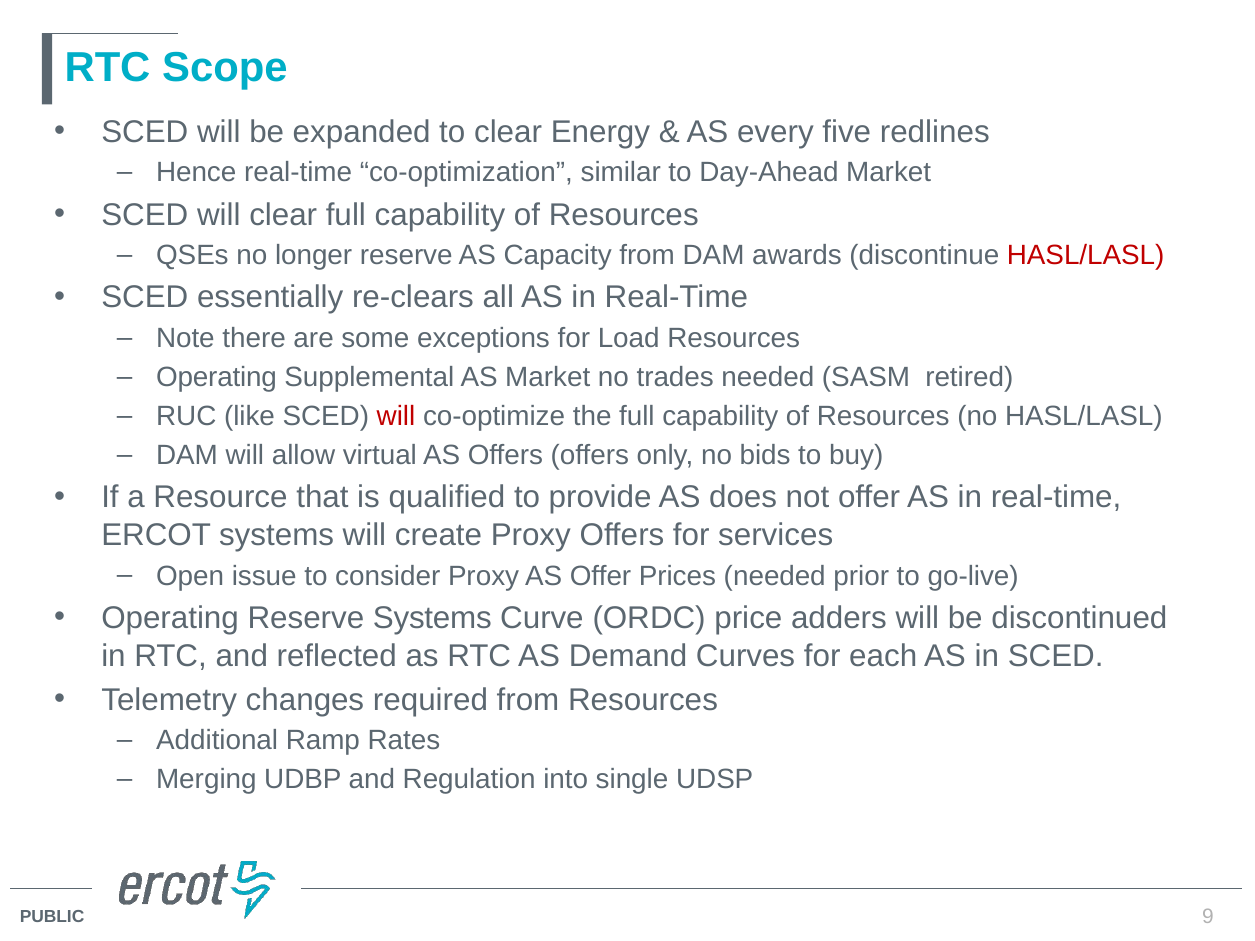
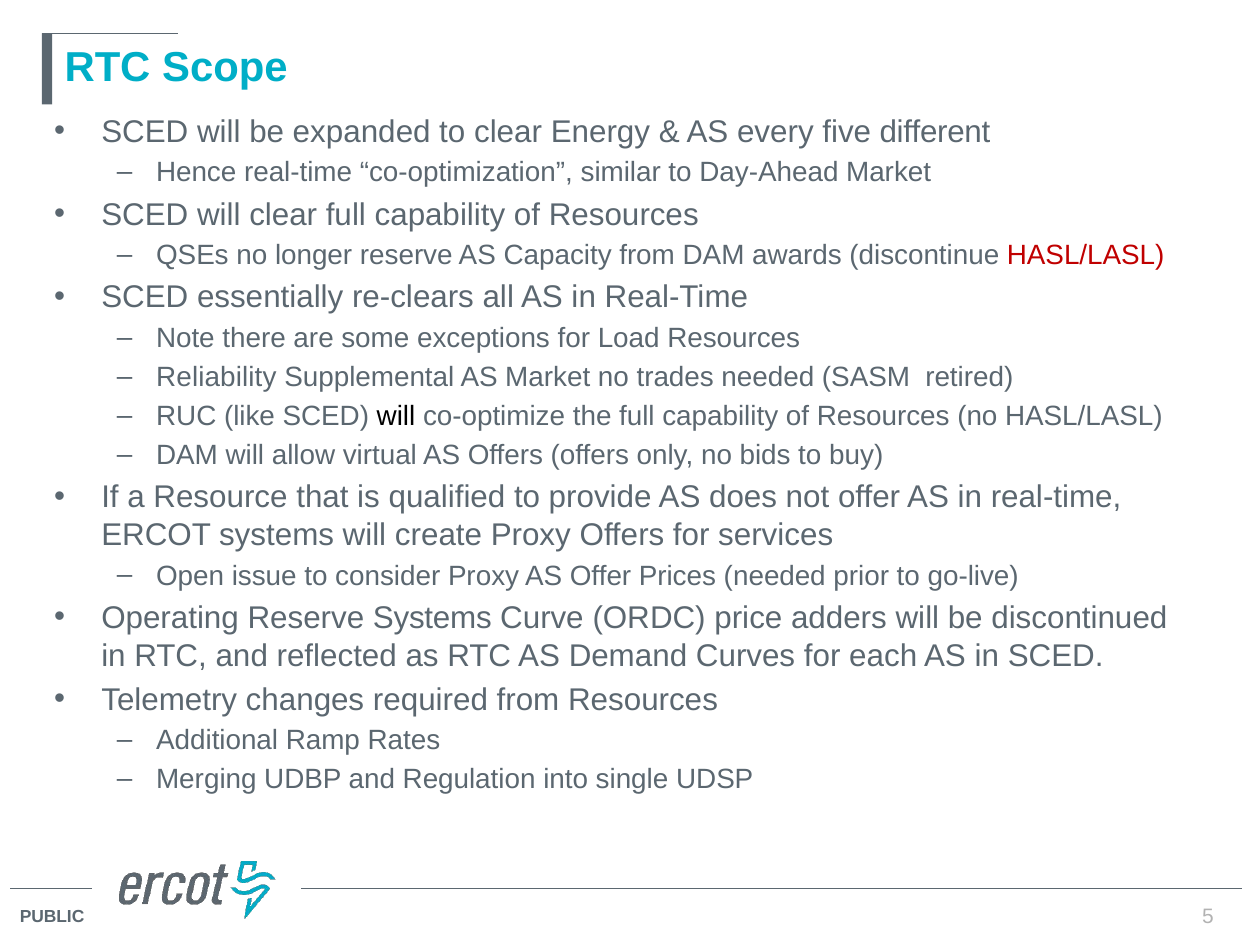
redlines: redlines -> different
Operating at (217, 378): Operating -> Reliability
will at (396, 417) colour: red -> black
9: 9 -> 5
